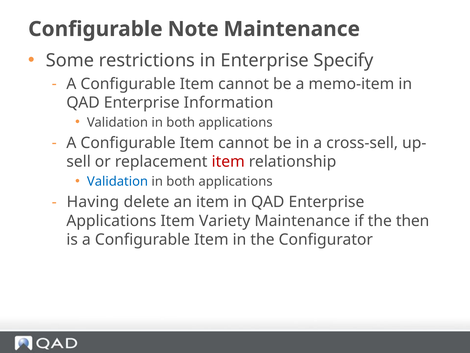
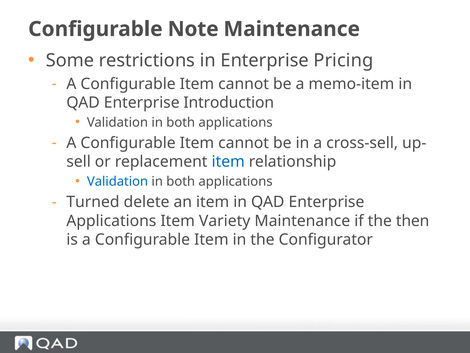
Specify: Specify -> Pricing
Information: Information -> Introduction
item at (228, 162) colour: red -> blue
Having: Having -> Turned
